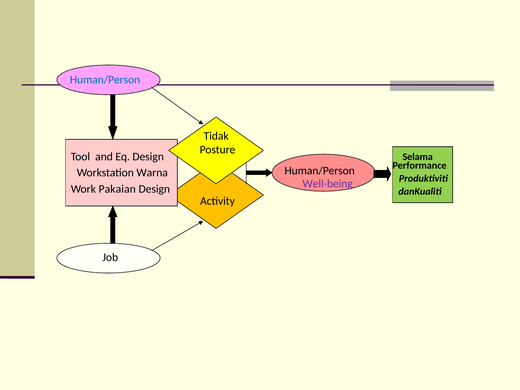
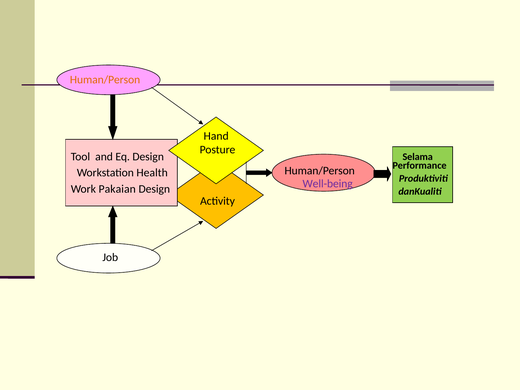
Human/Person at (105, 80) colour: blue -> orange
Tidak: Tidak -> Hand
Warna: Warna -> Health
